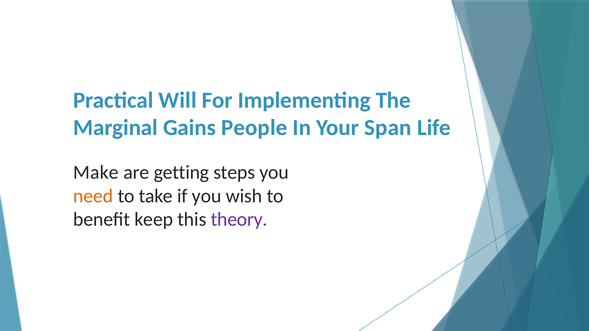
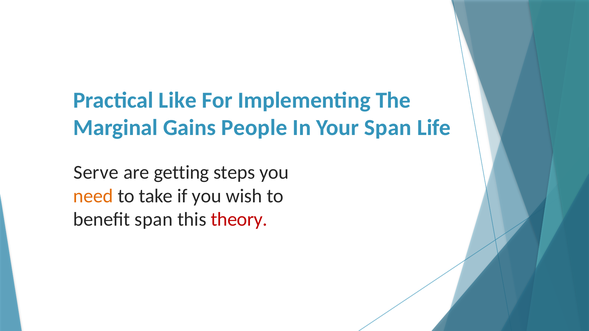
Will: Will -> Like
Make: Make -> Serve
benefit keep: keep -> span
theory colour: purple -> red
